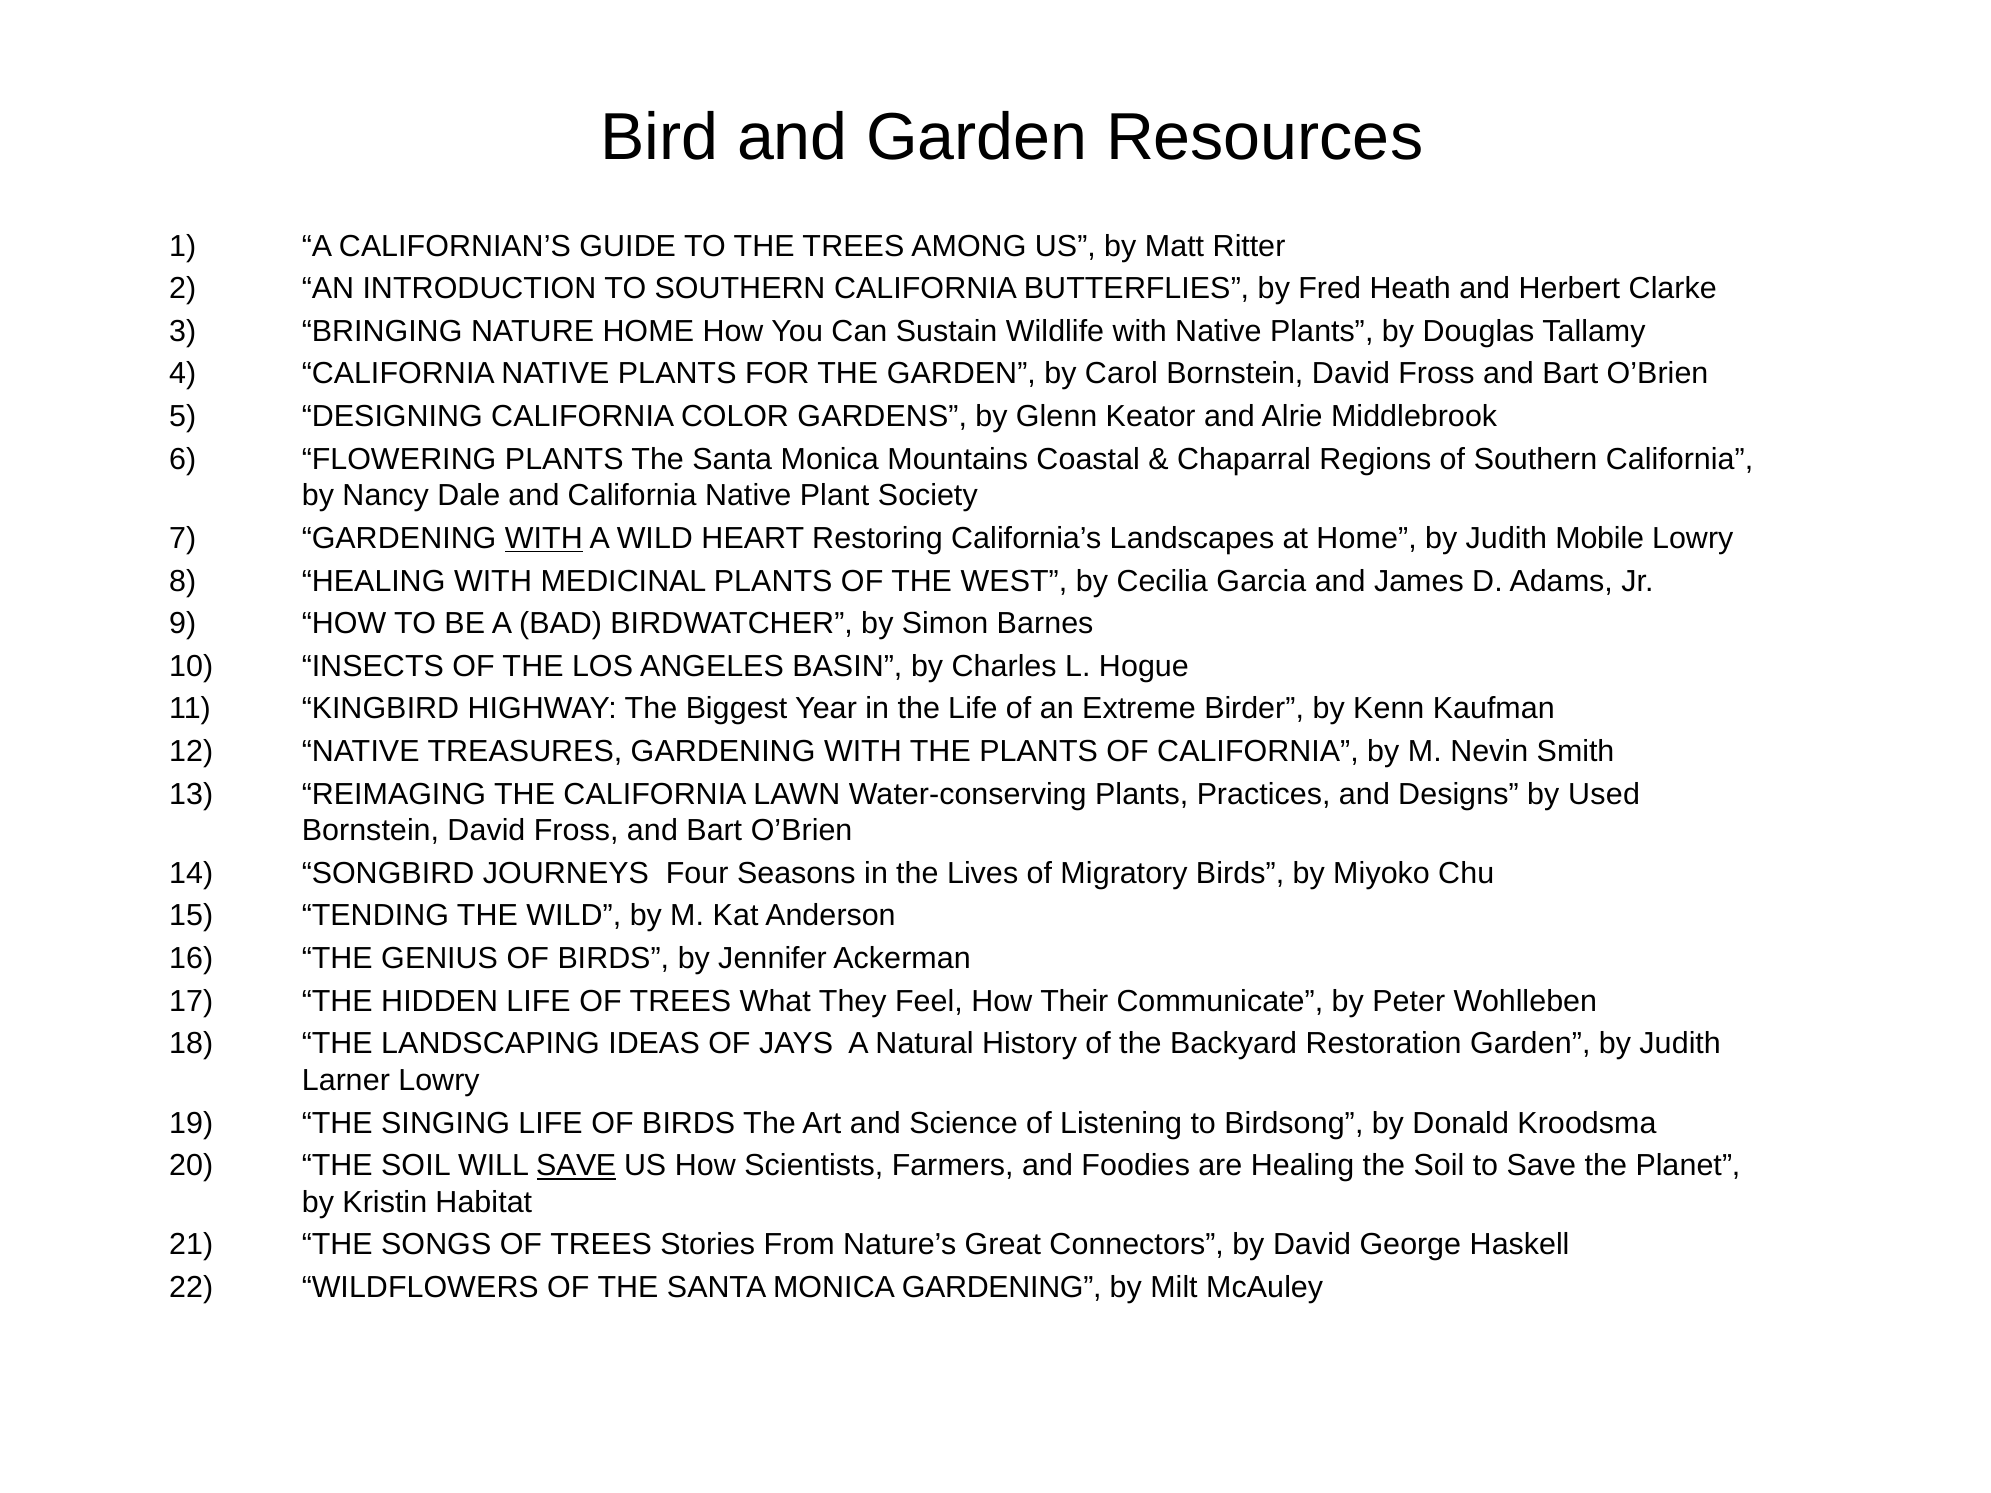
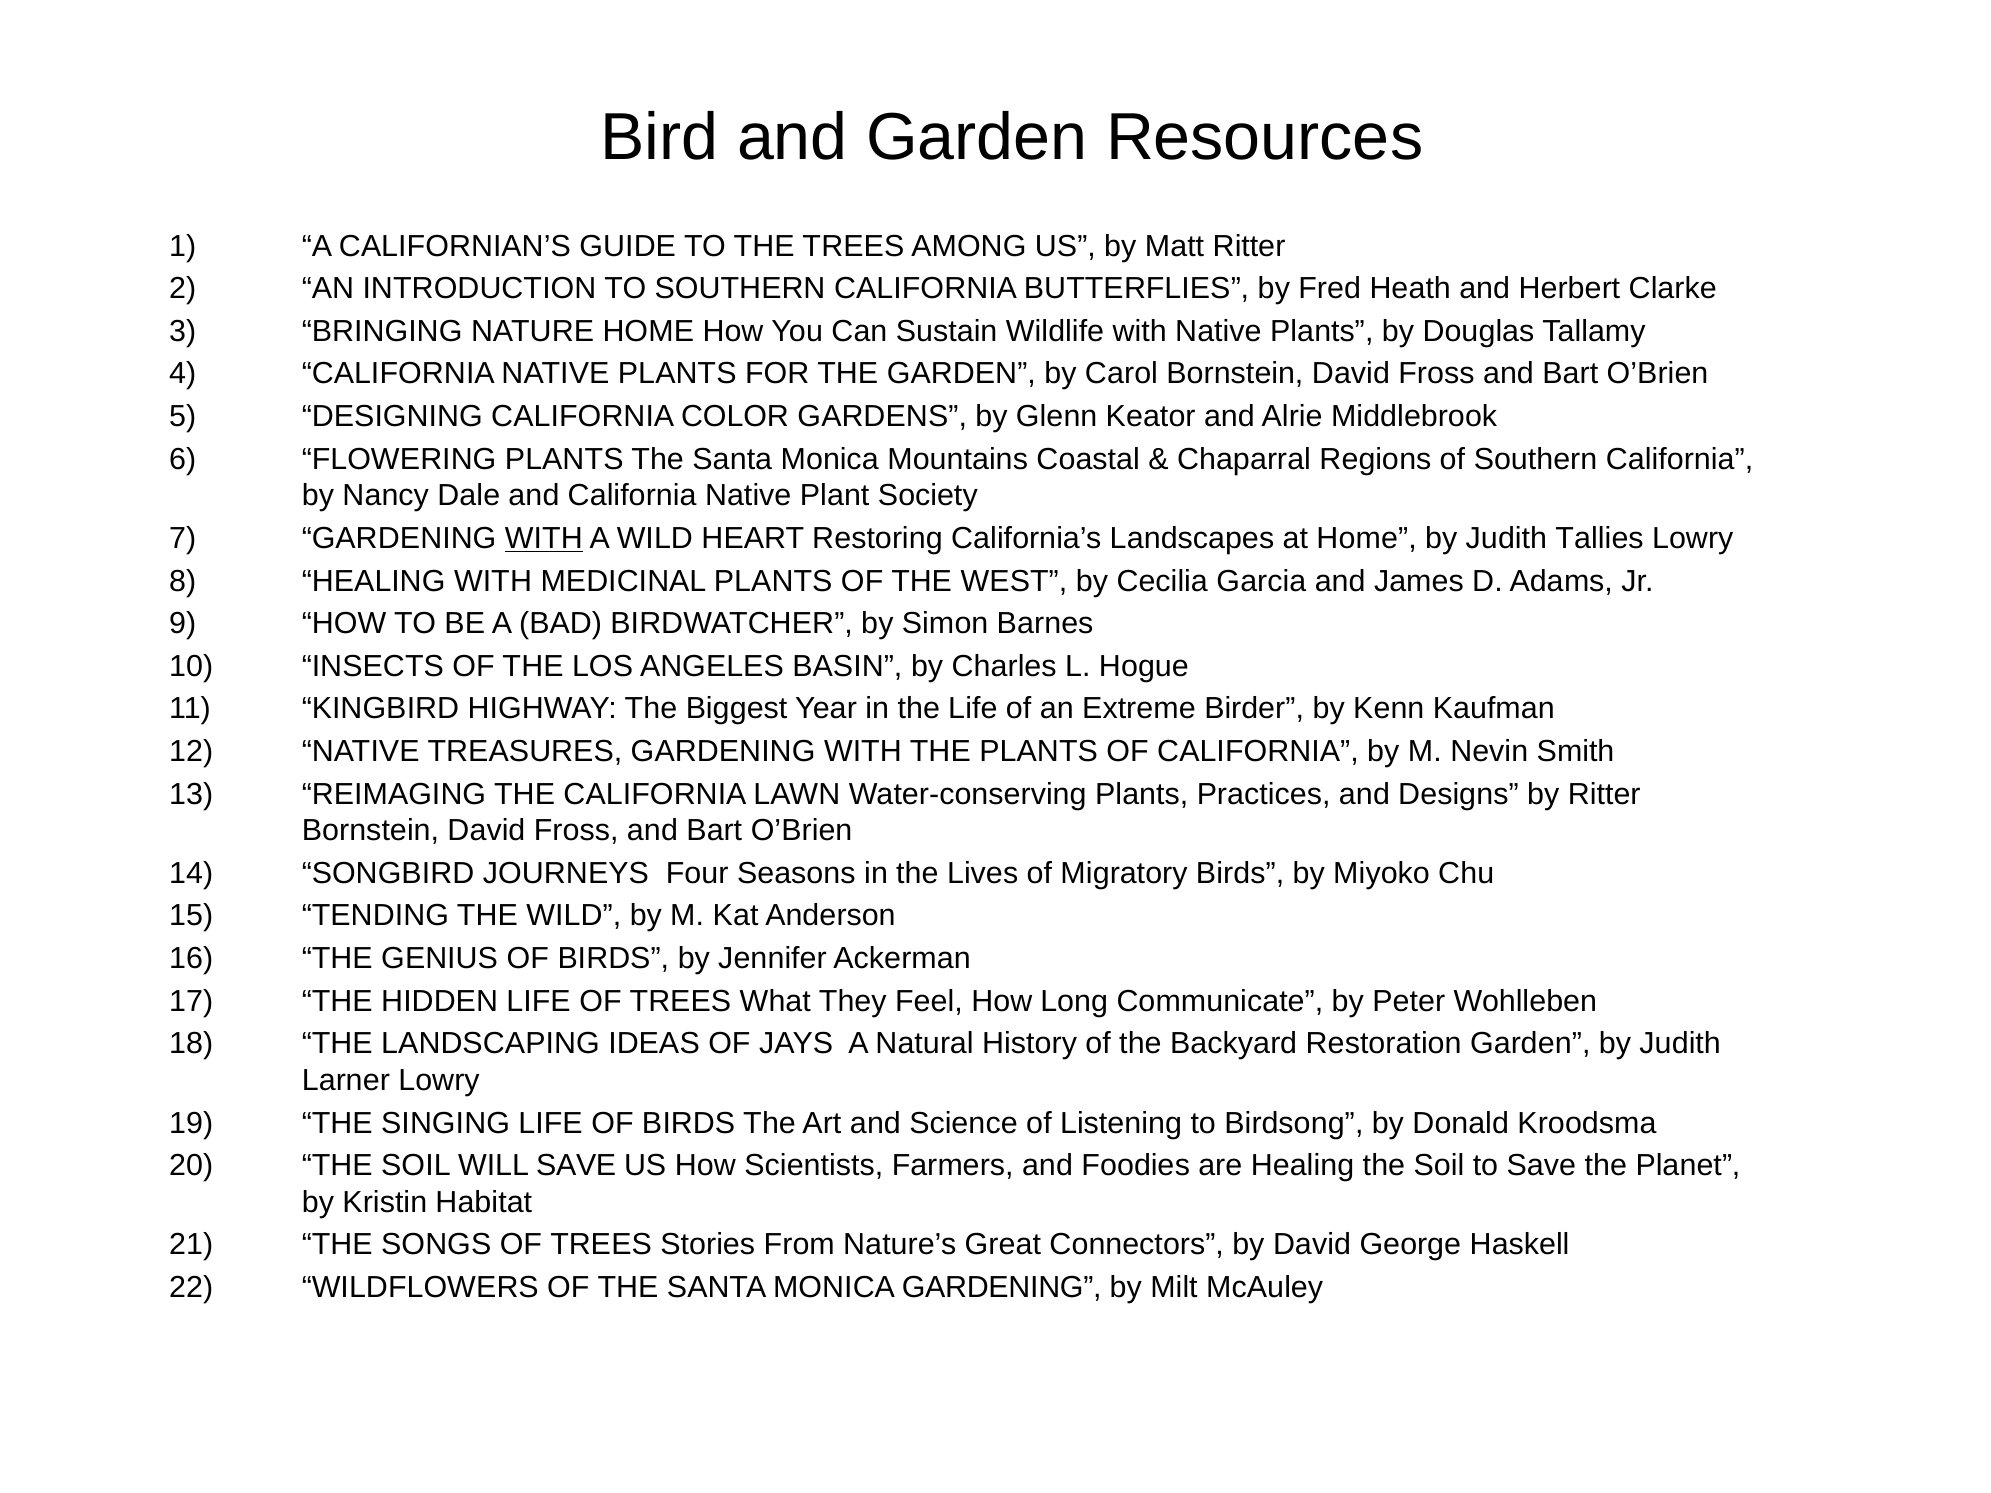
Mobile: Mobile -> Tallies
by Used: Used -> Ritter
Their: Their -> Long
SAVE at (576, 1166) underline: present -> none
